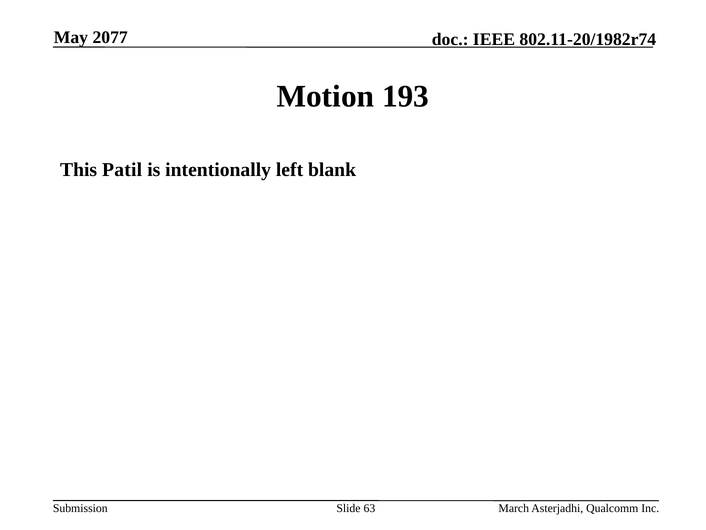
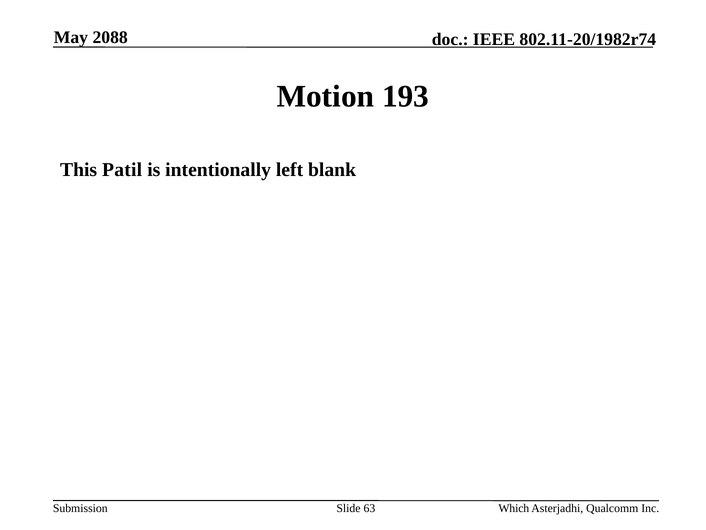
2077: 2077 -> 2088
March: March -> Which
